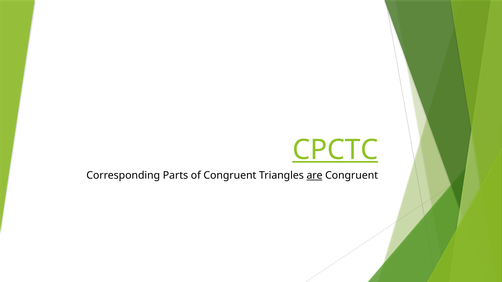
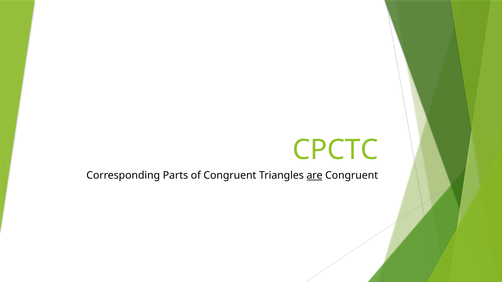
CPCTC underline: present -> none
